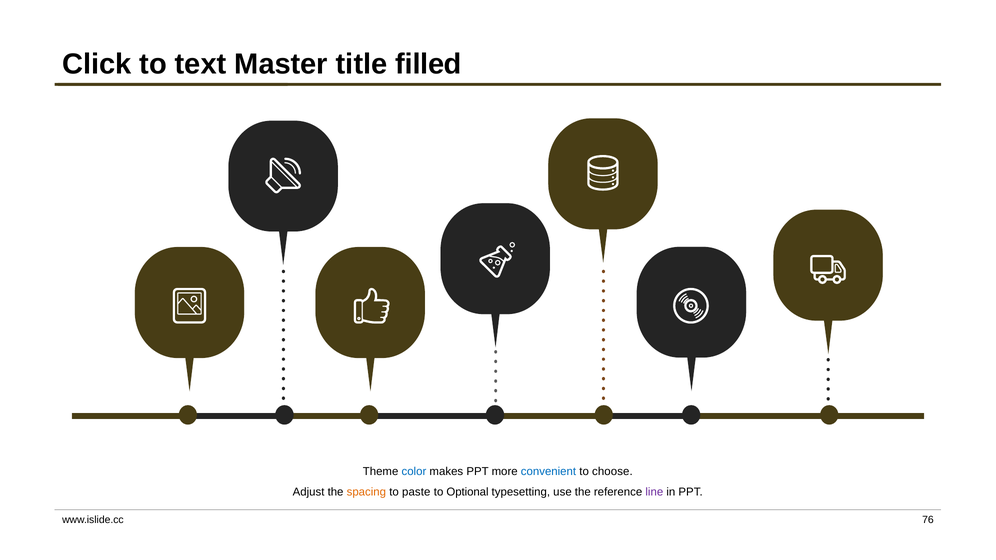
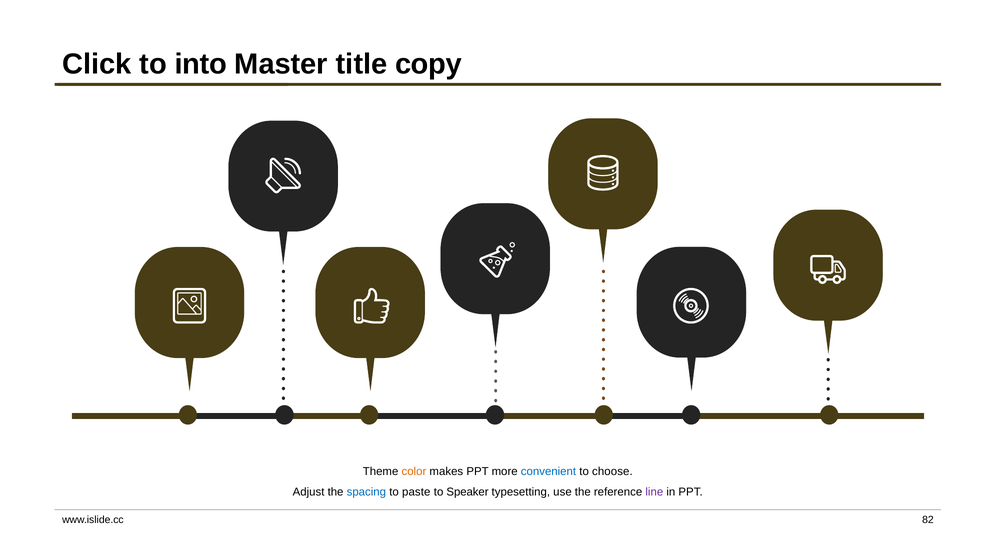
text: text -> into
filled: filled -> copy
color colour: blue -> orange
spacing colour: orange -> blue
Optional: Optional -> Speaker
76: 76 -> 82
